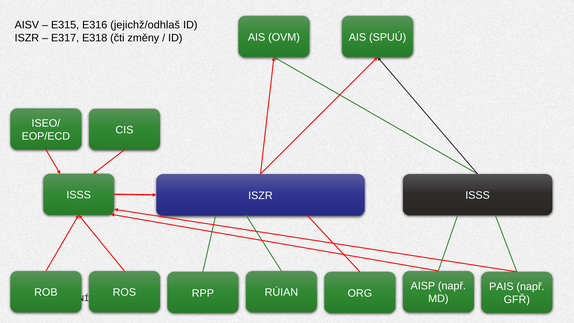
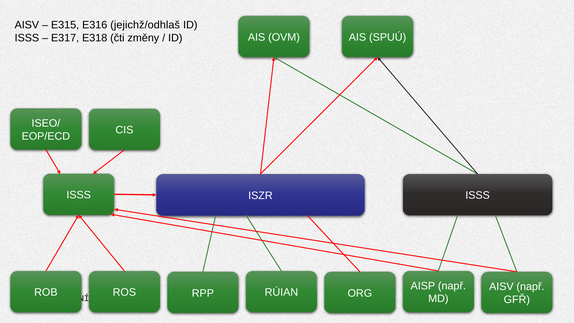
ISZR at (27, 38): ISZR -> ISSS
PAIS at (501, 287): PAIS -> AISV
